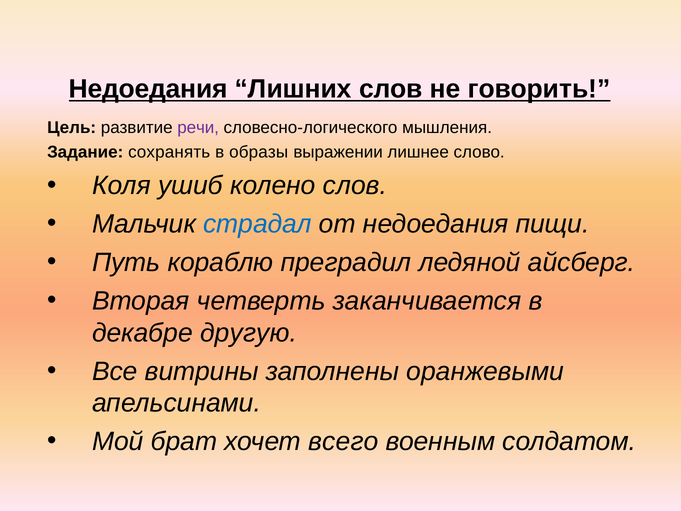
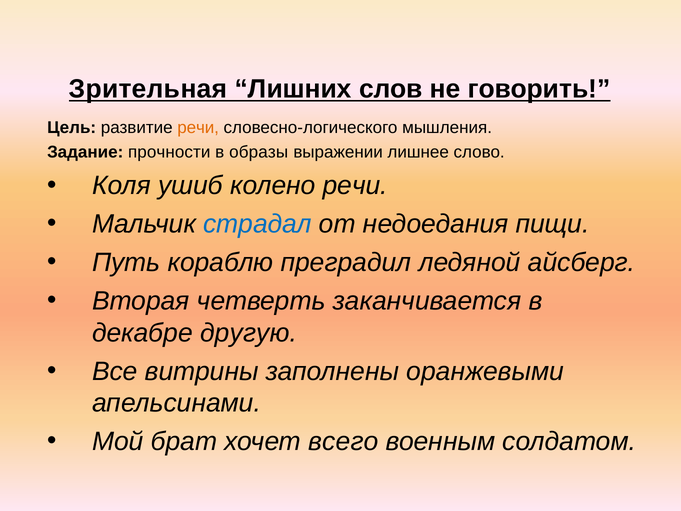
Недоедания at (148, 89): Недоедания -> Зрительная
речи at (198, 128) colour: purple -> orange
сохранять: сохранять -> прочности
колено слов: слов -> речи
